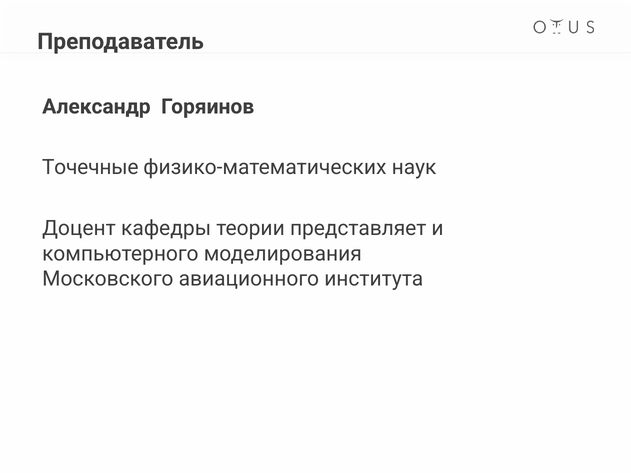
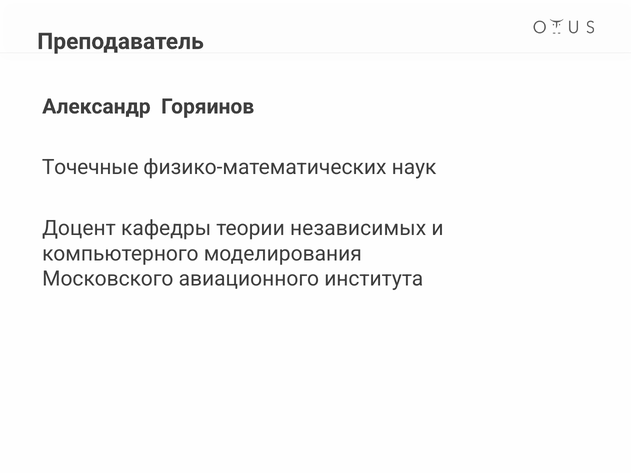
представляет: представляет -> независимых
